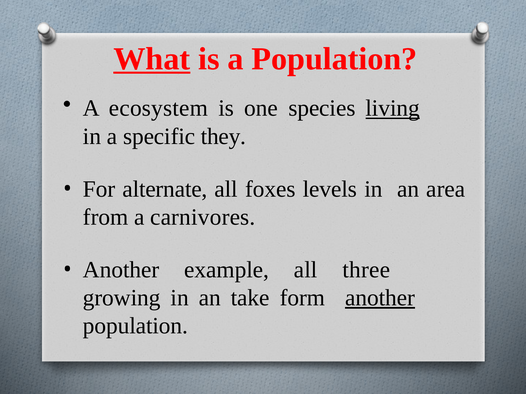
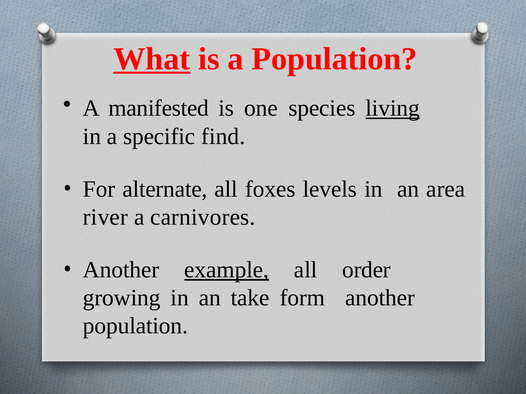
ecosystem: ecosystem -> manifested
they: they -> find
from: from -> river
example underline: none -> present
three: three -> order
another at (380, 298) underline: present -> none
